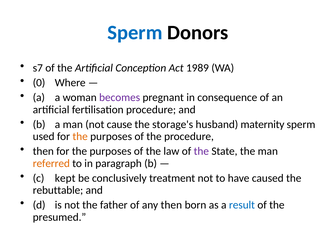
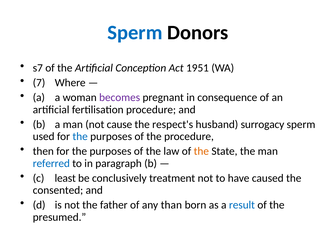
1989: 1989 -> 1951
0: 0 -> 7
storage's: storage's -> respect's
maternity: maternity -> surrogacy
the at (80, 136) colour: orange -> blue
the at (201, 151) colour: purple -> orange
referred colour: orange -> blue
kept: kept -> least
rebuttable: rebuttable -> consented
any then: then -> than
